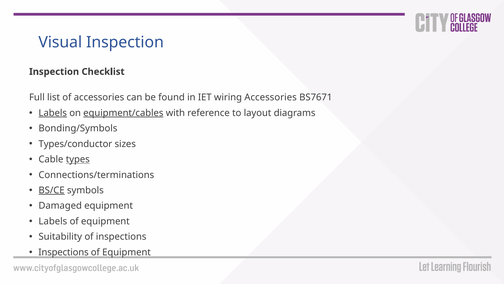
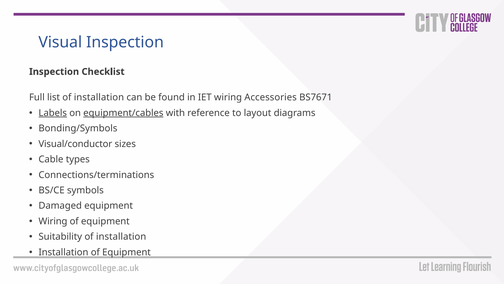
list of accessories: accessories -> installation
Types/conductor: Types/conductor -> Visual/conductor
types underline: present -> none
BS/CE underline: present -> none
Labels at (53, 221): Labels -> Wiring
Suitability of inspections: inspections -> installation
Inspections at (64, 252): Inspections -> Installation
